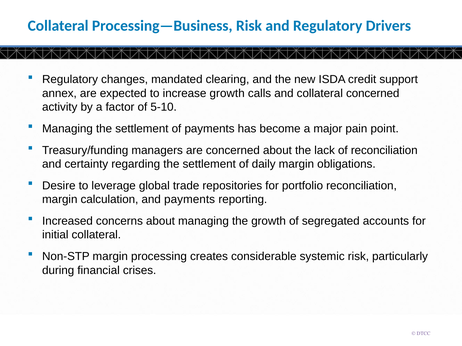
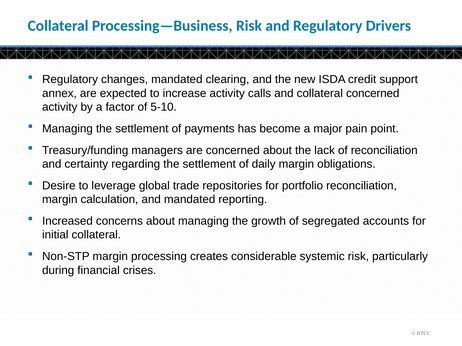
increase growth: growth -> activity
and payments: payments -> mandated
